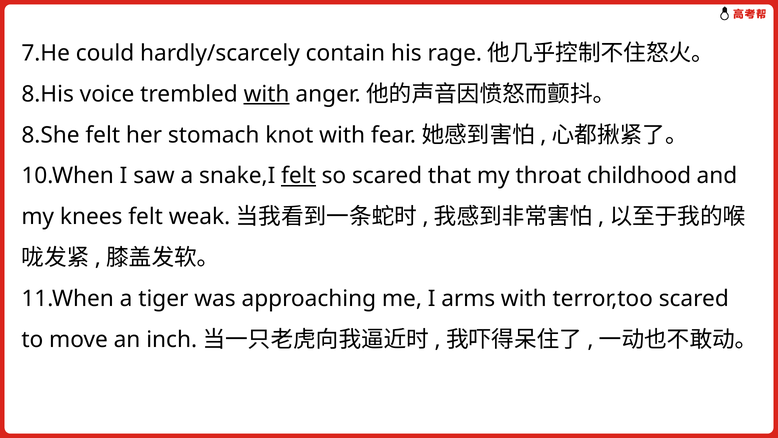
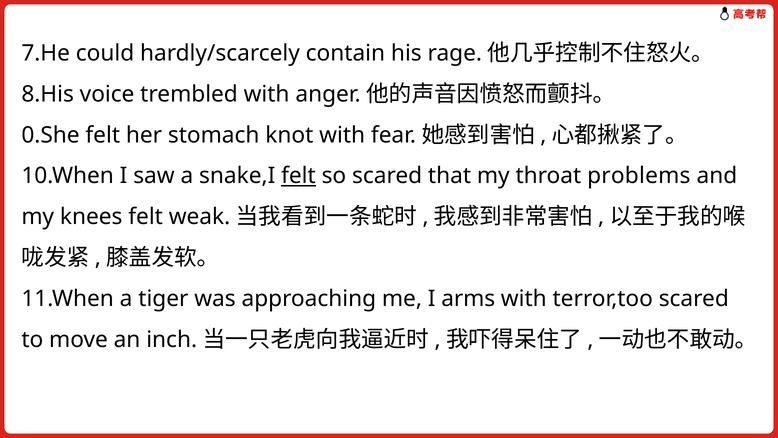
with at (267, 94) underline: present -> none
8.She: 8.She -> 0.She
childhood: childhood -> problems
